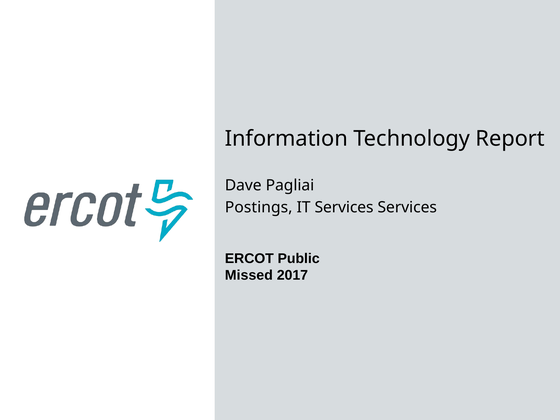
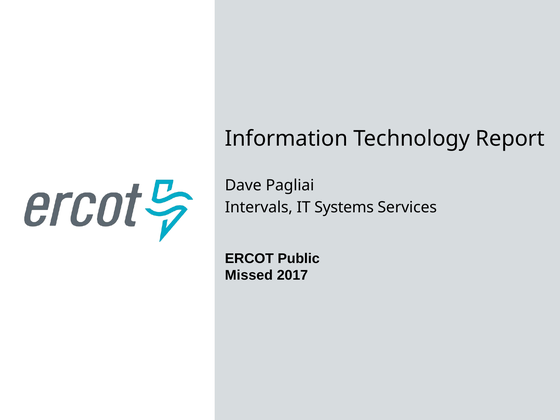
Postings: Postings -> Intervals
IT Services: Services -> Systems
